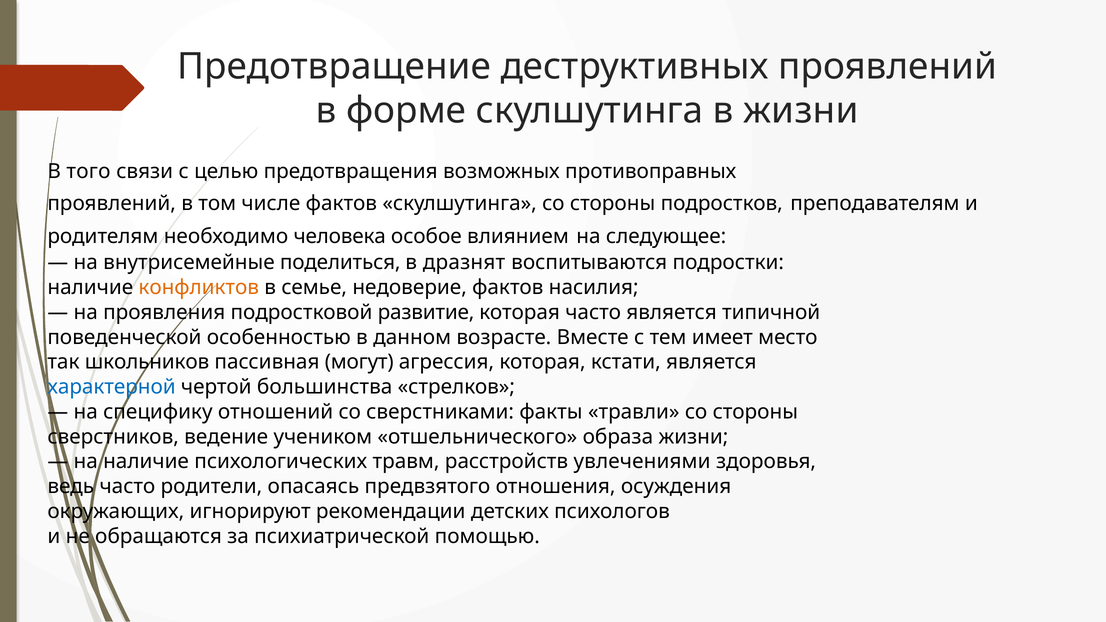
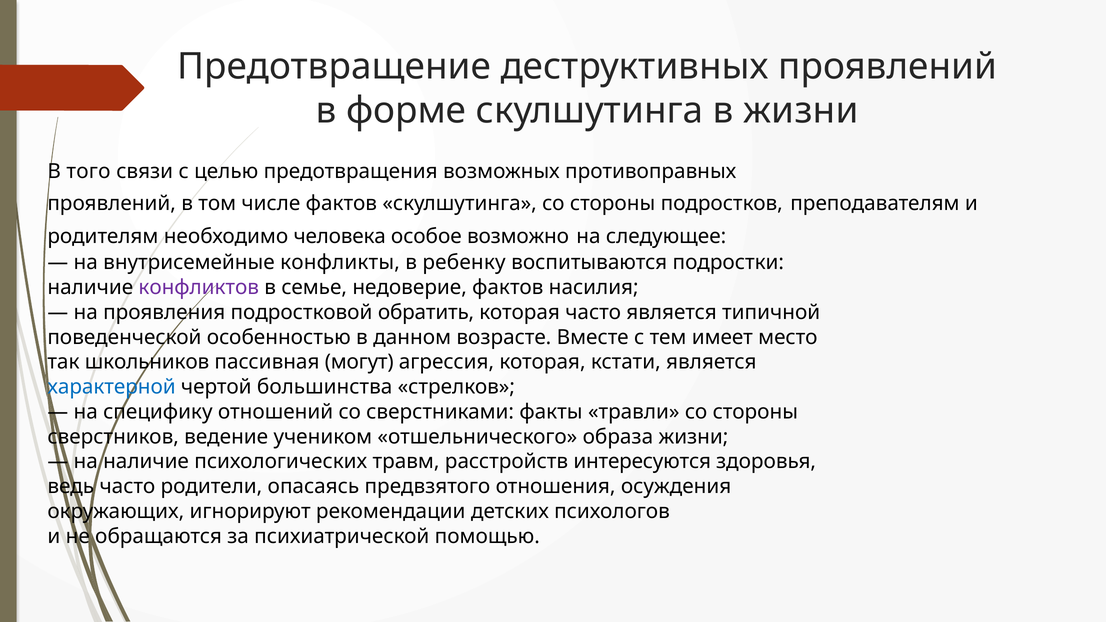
влиянием: влиянием -> возможно
поделиться: поделиться -> конфликты
дразнят: дразнят -> ребенку
конфликтов colour: orange -> purple
развитие: развитие -> обратить
увлечениями: увлечениями -> интересуются
